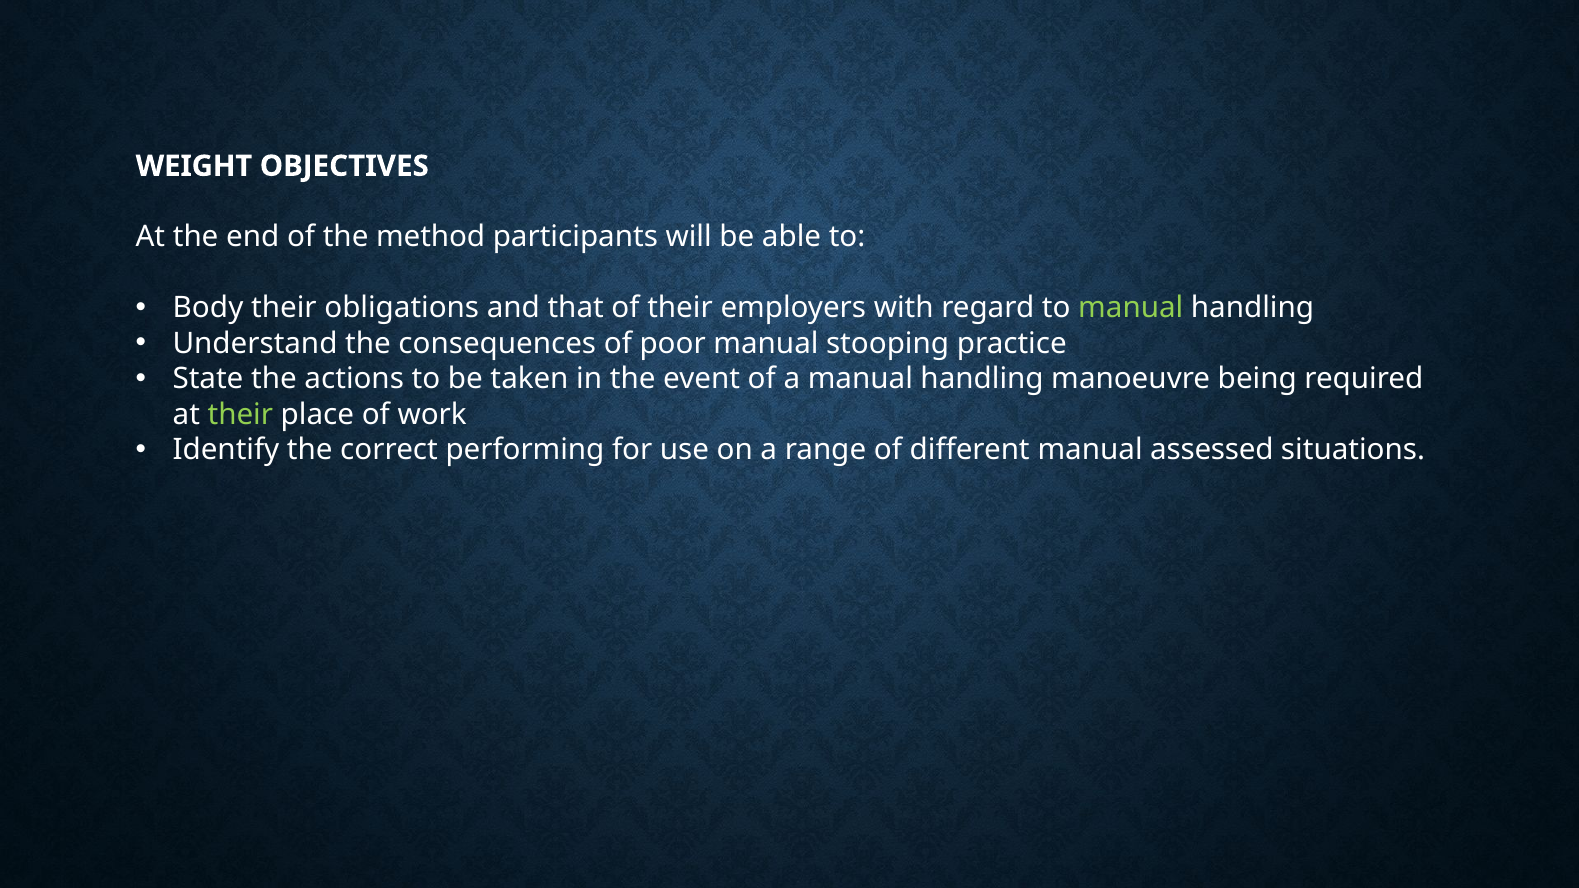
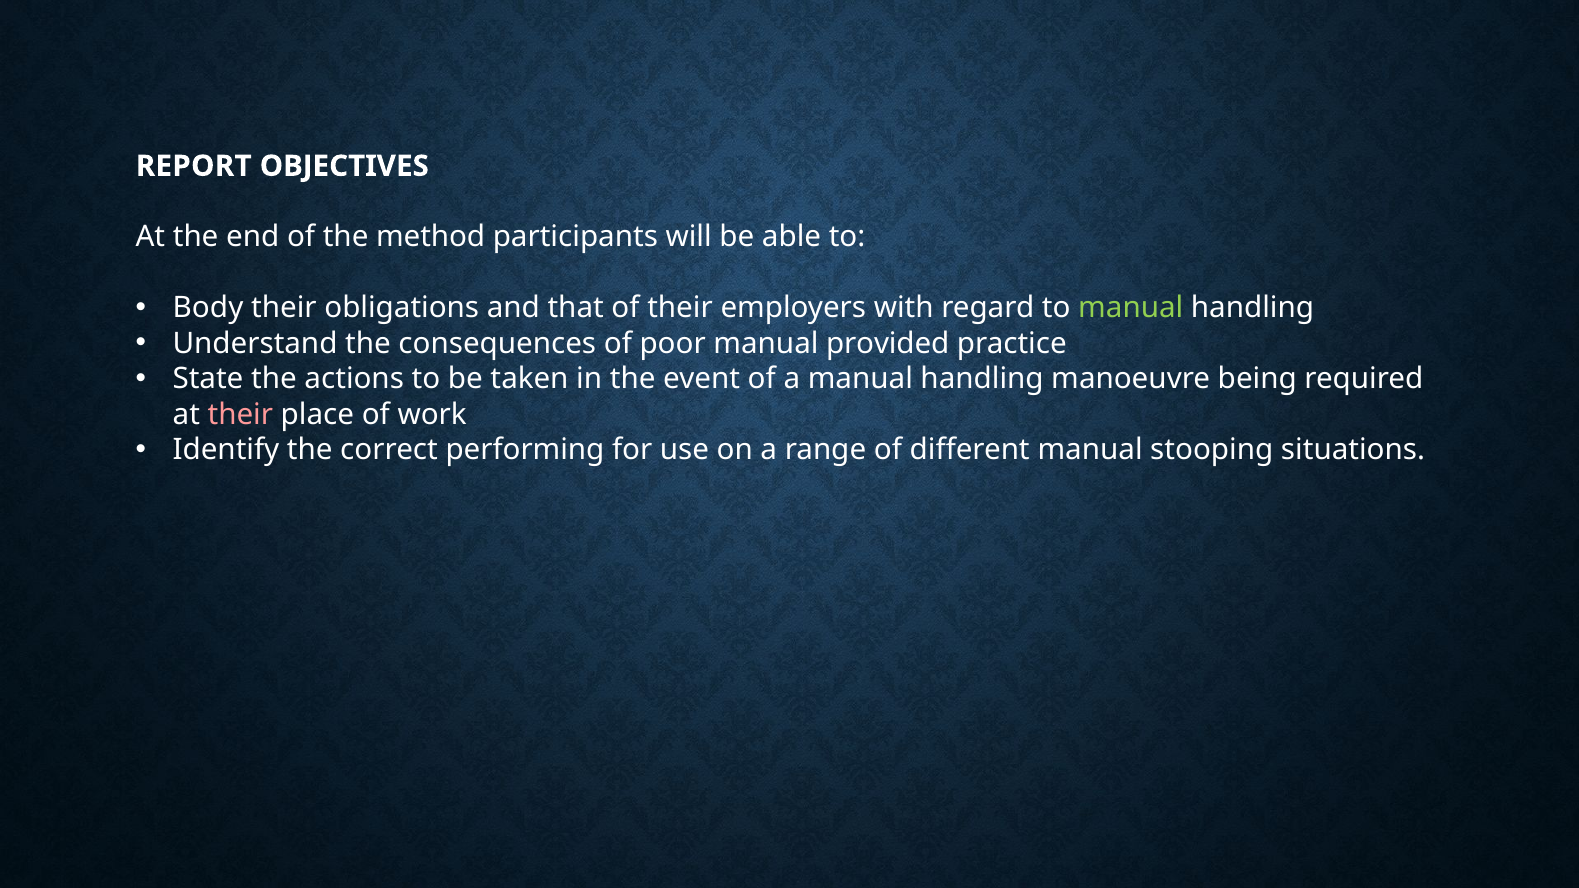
WEIGHT: WEIGHT -> REPORT
stooping: stooping -> provided
their at (240, 415) colour: light green -> pink
assessed: assessed -> stooping
